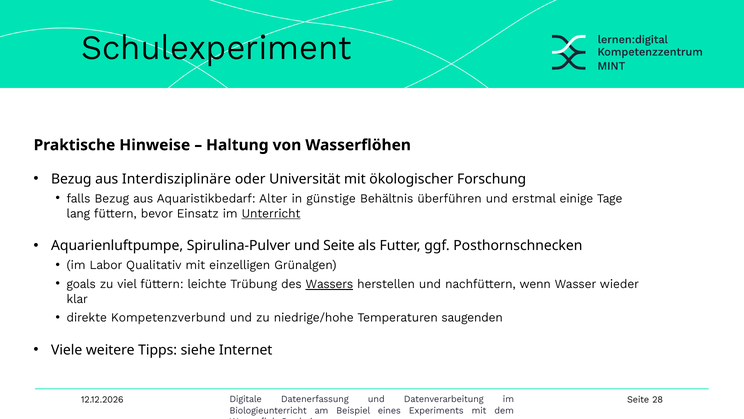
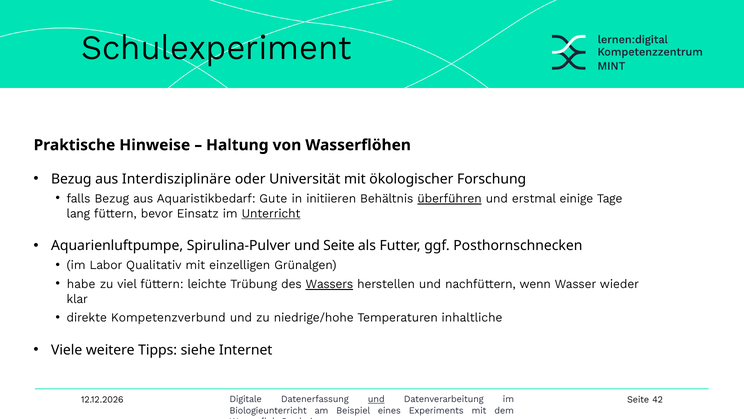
Alter: Alter -> Gute
günstige: günstige -> initiieren
überführen underline: none -> present
goals: goals -> habe
saugenden: saugenden -> inhaltliche
und at (376, 399) underline: none -> present
28: 28 -> 42
